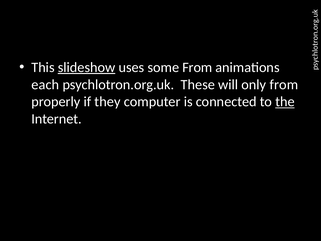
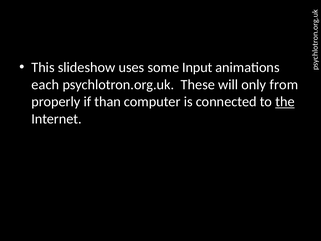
slideshow underline: present -> none
some From: From -> Input
they: they -> than
